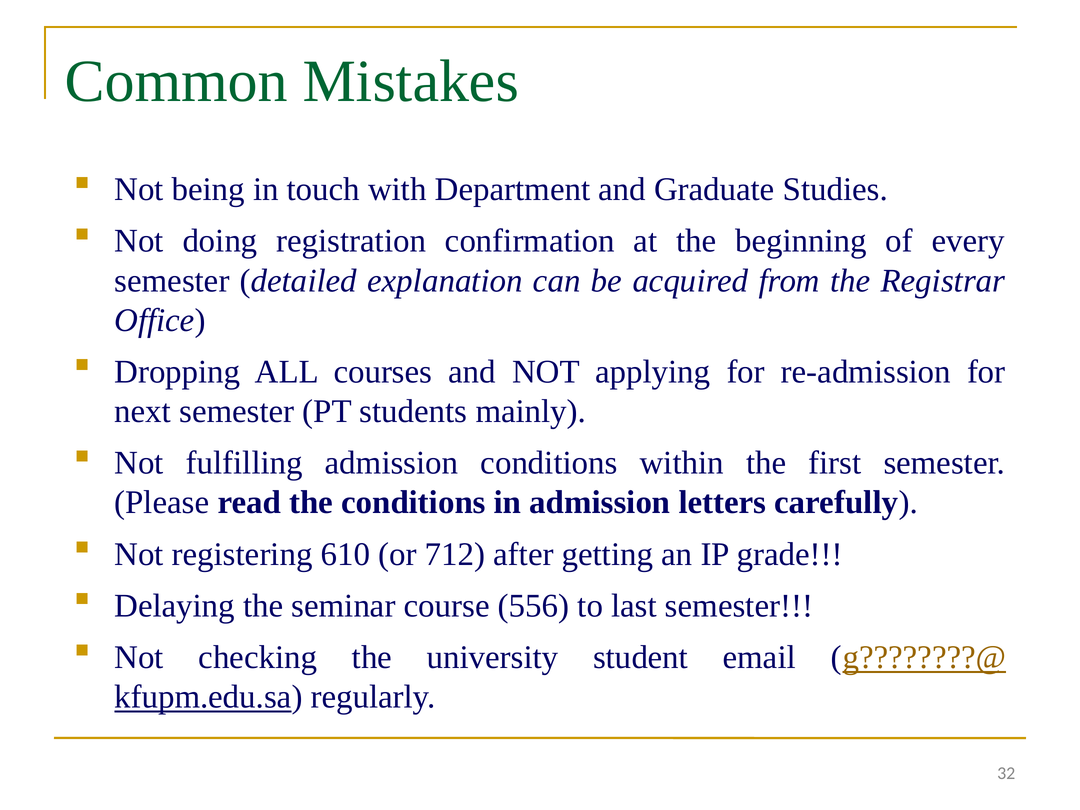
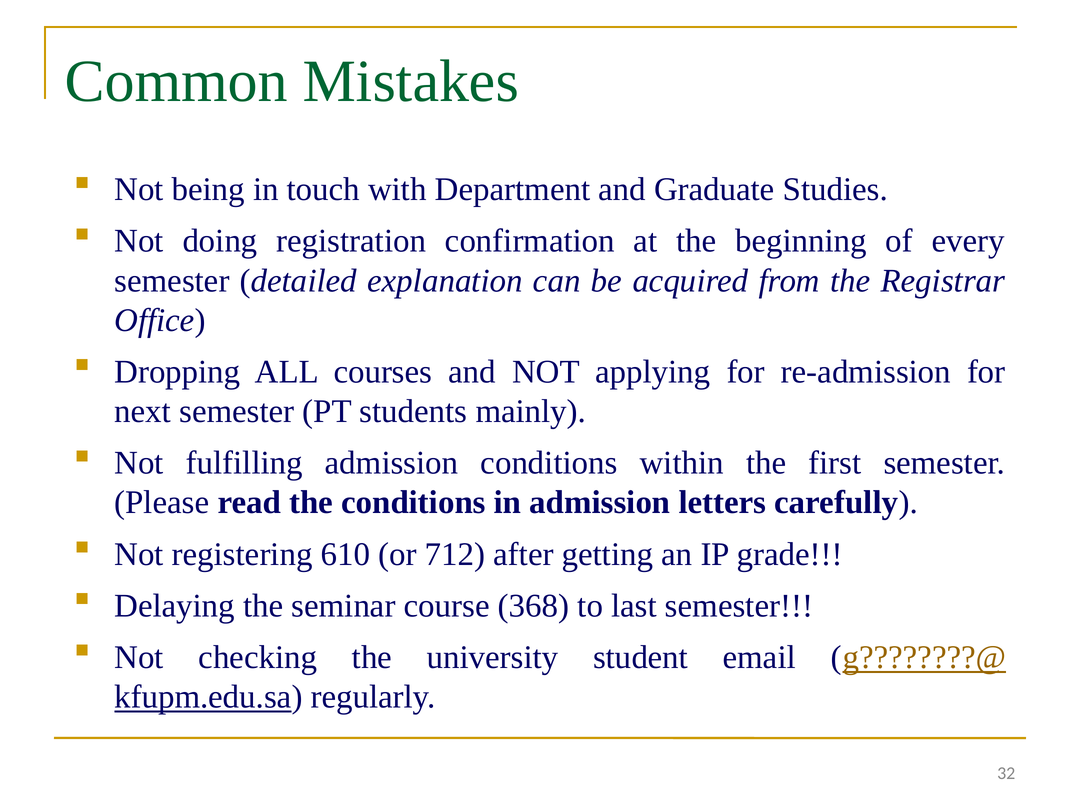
556: 556 -> 368
